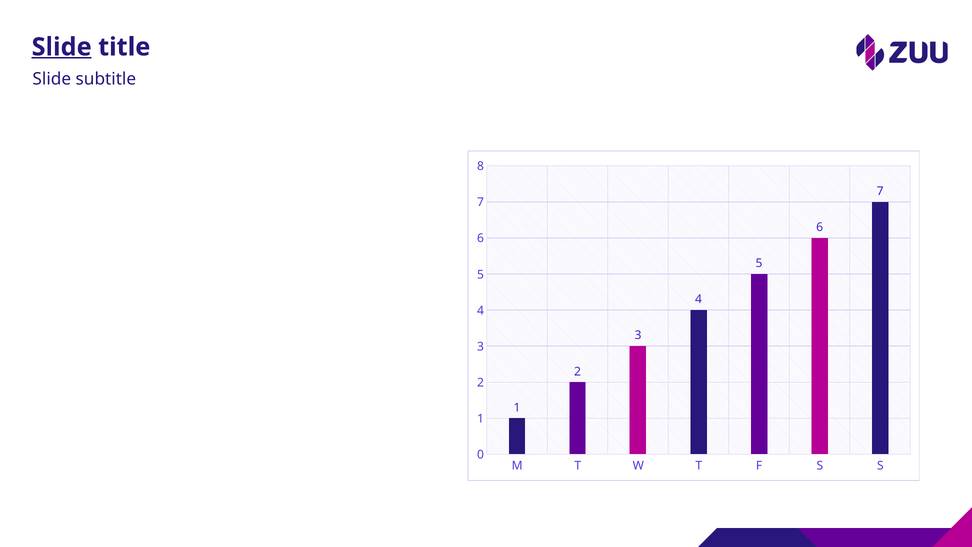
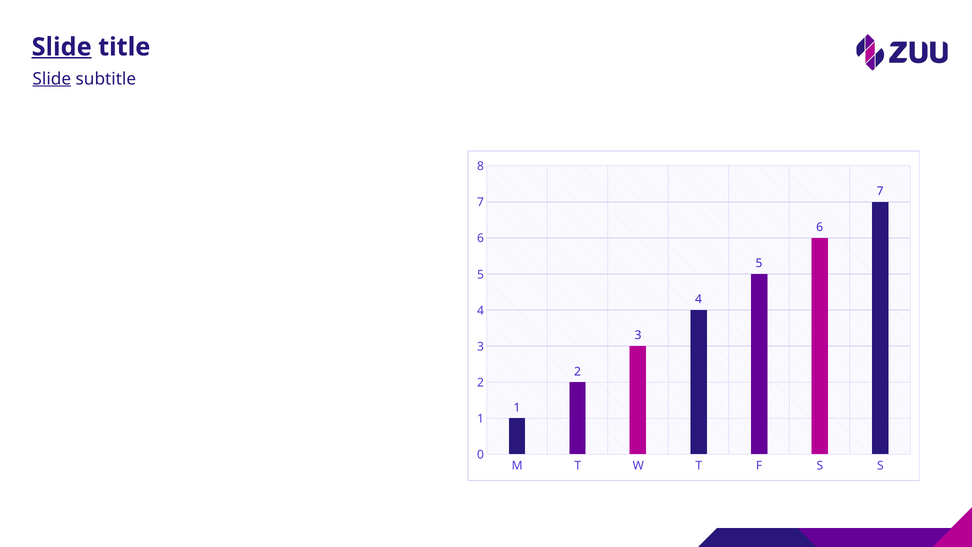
Slide at (52, 79) underline: none -> present
